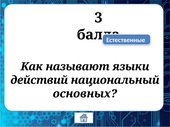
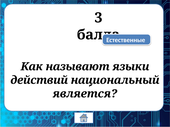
основных: основных -> является
